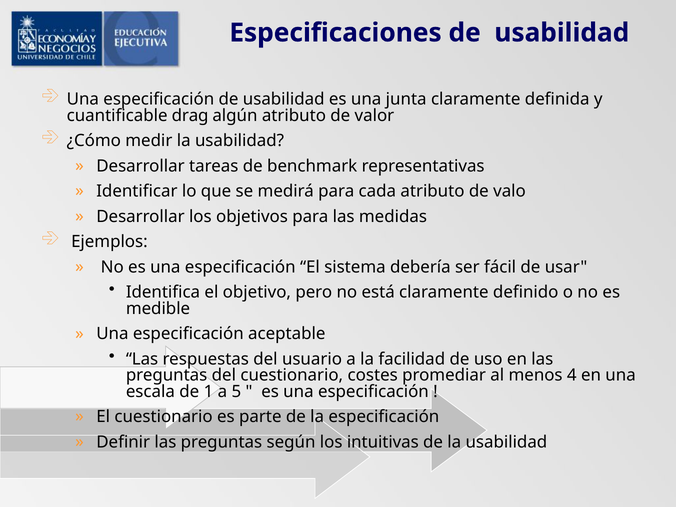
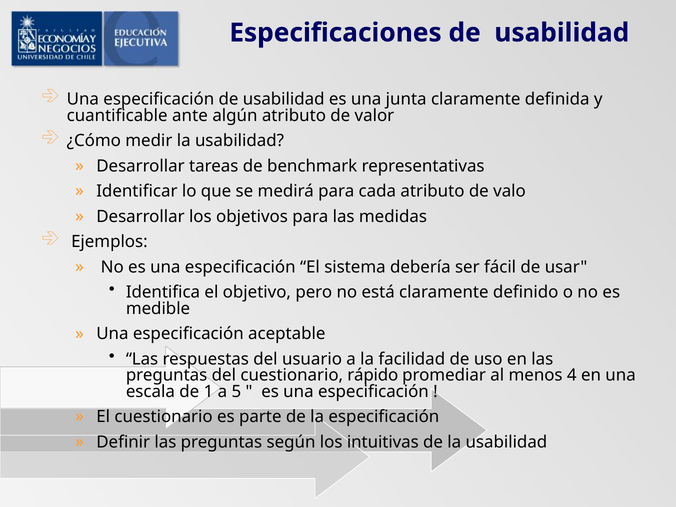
drag: drag -> ante
costes: costes -> rápido
